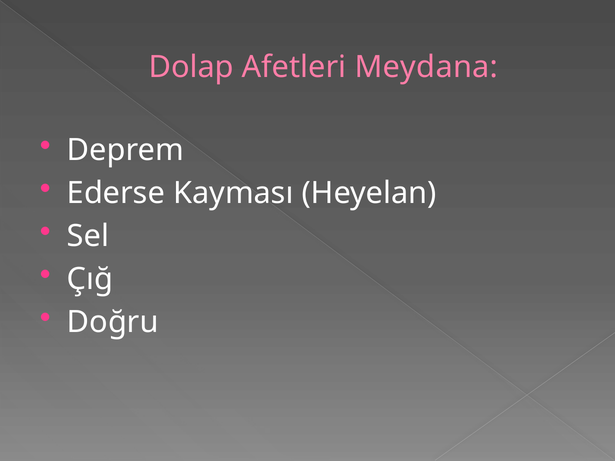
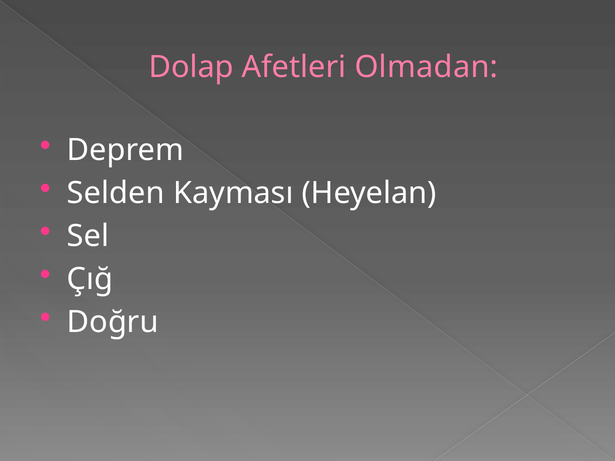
Meydana: Meydana -> Olmadan
Ederse: Ederse -> Selden
